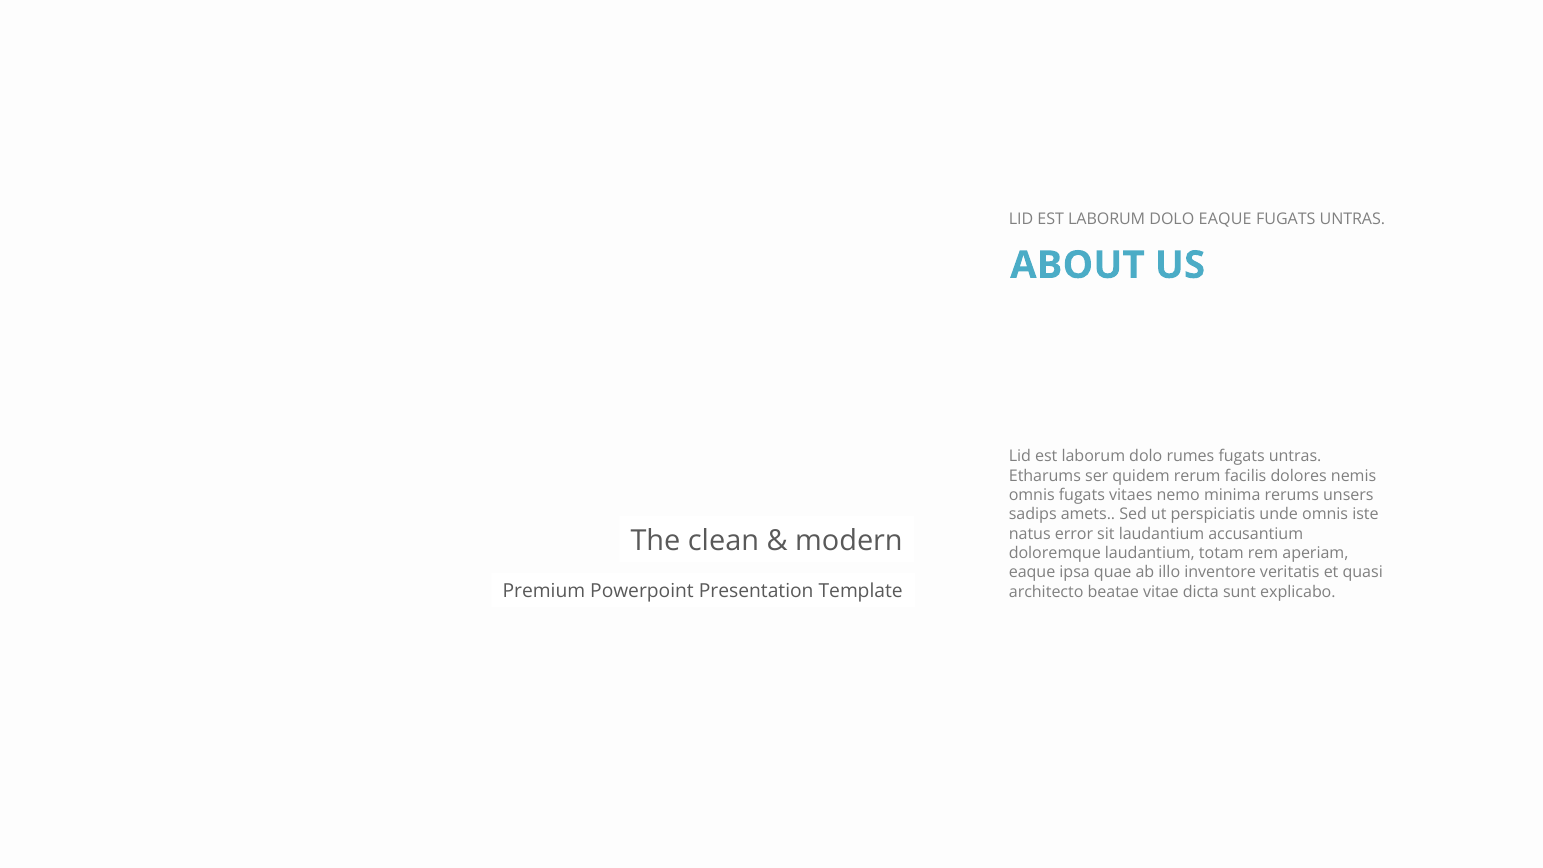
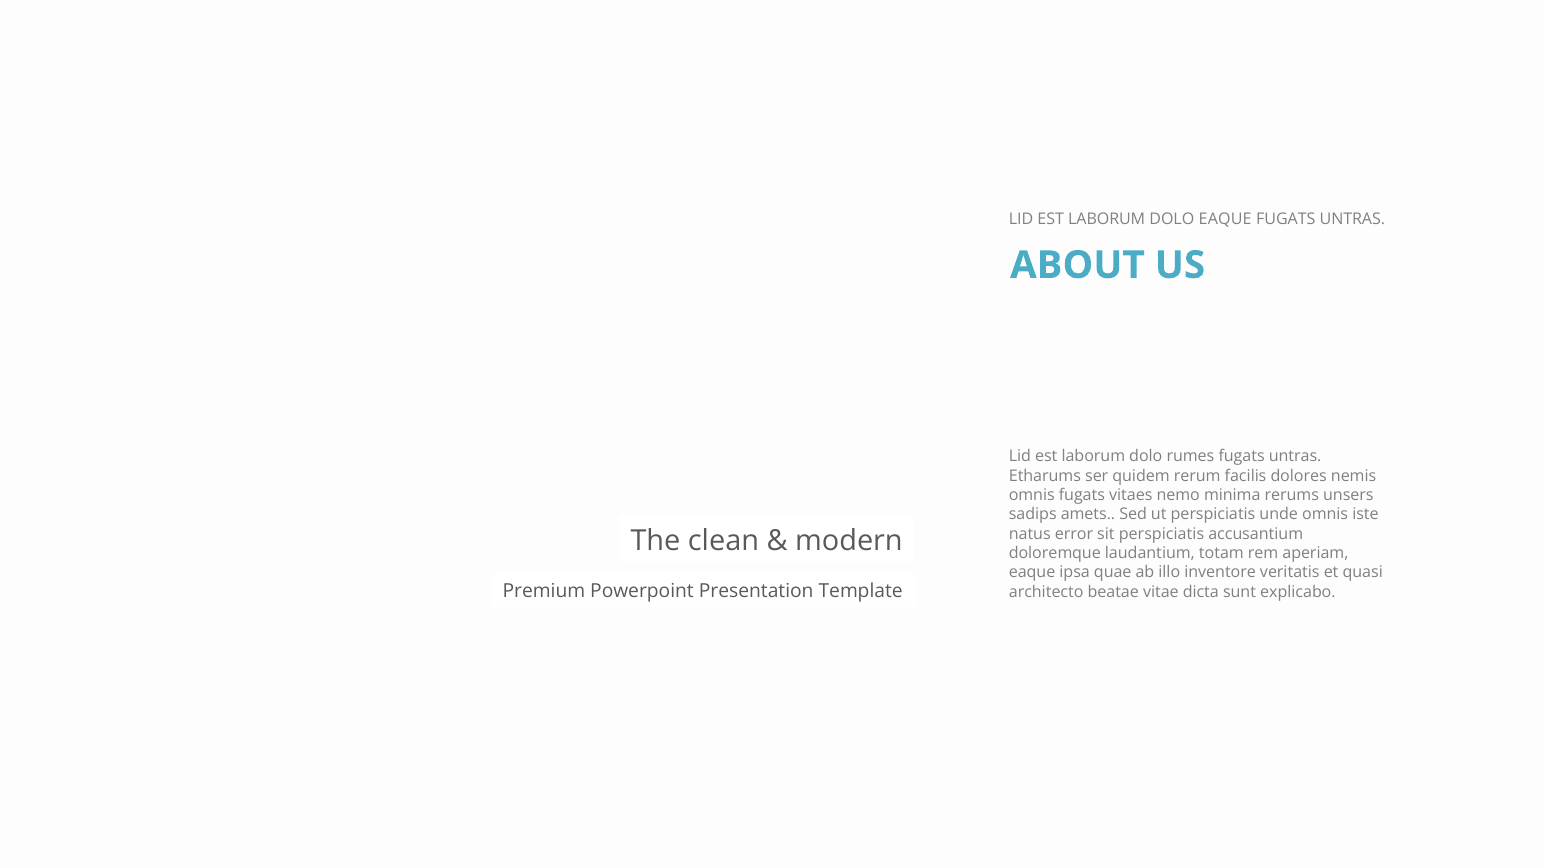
sit laudantium: laudantium -> perspiciatis
